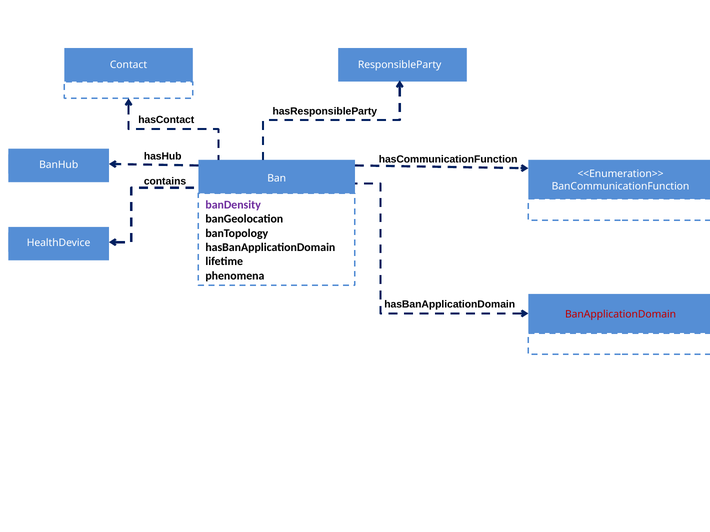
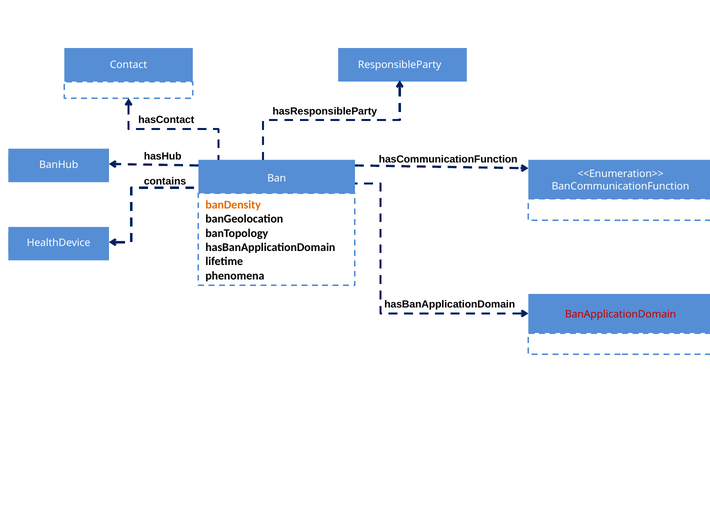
banDensity colour: purple -> orange
